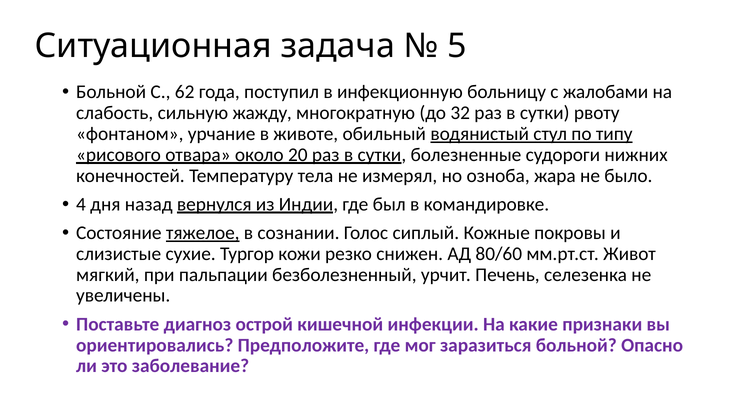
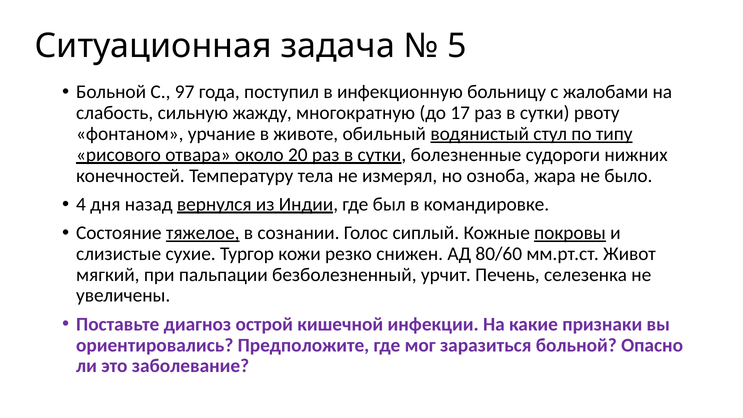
62: 62 -> 97
32: 32 -> 17
покровы underline: none -> present
